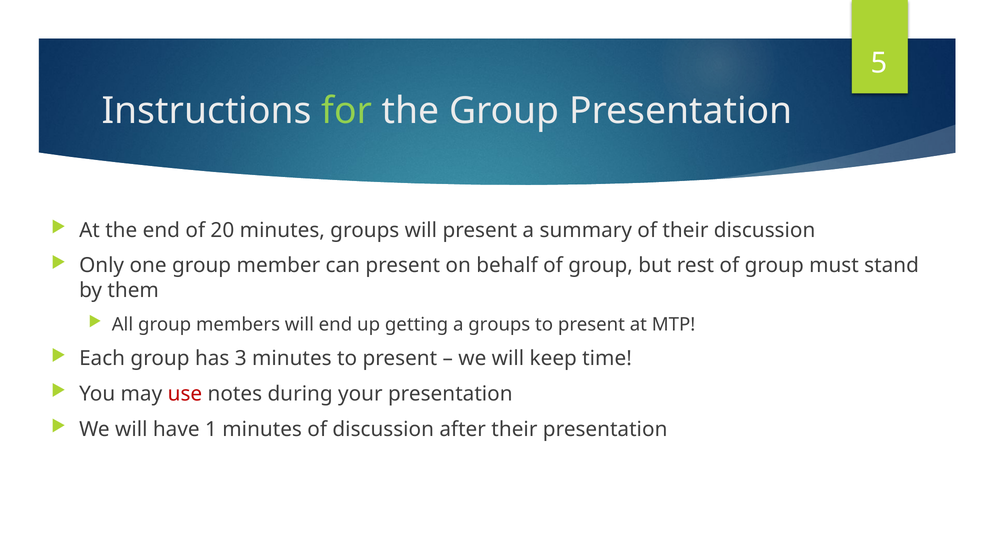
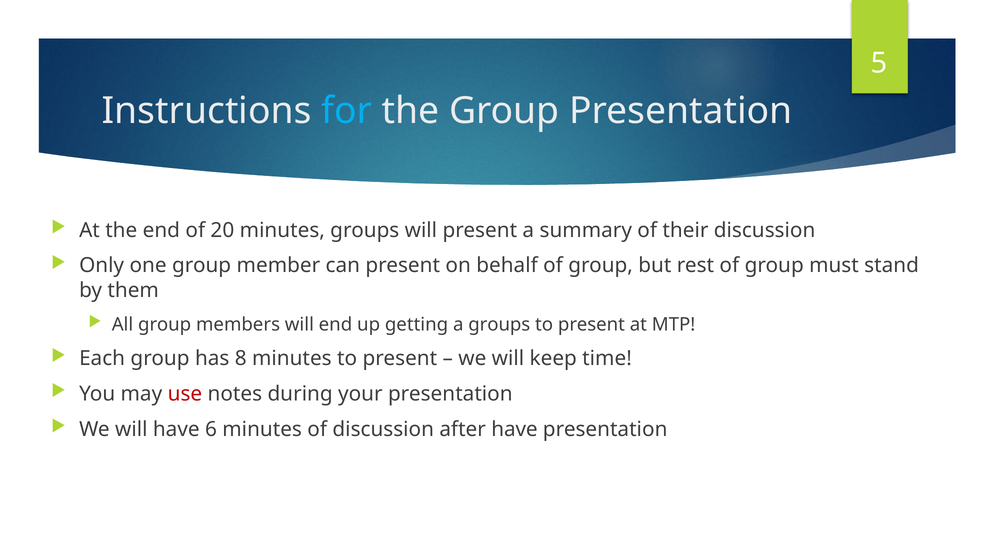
for colour: light green -> light blue
3: 3 -> 8
1: 1 -> 6
after their: their -> have
